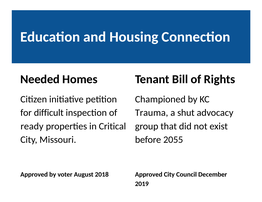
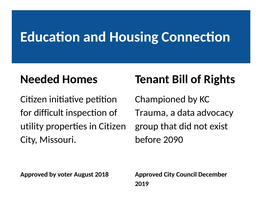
shut: shut -> data
ready: ready -> utility
in Critical: Critical -> Citizen
2055: 2055 -> 2090
